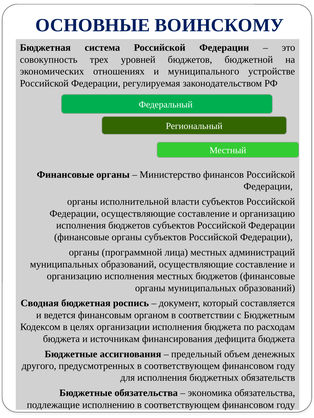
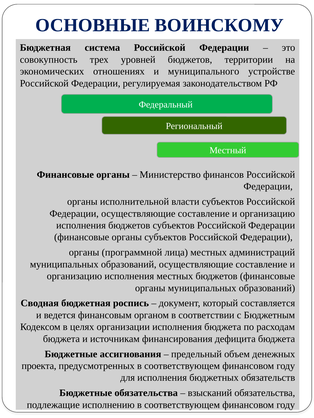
бюджетной: бюджетной -> территории
другого: другого -> проекта
экономика: экономика -> взысканий
